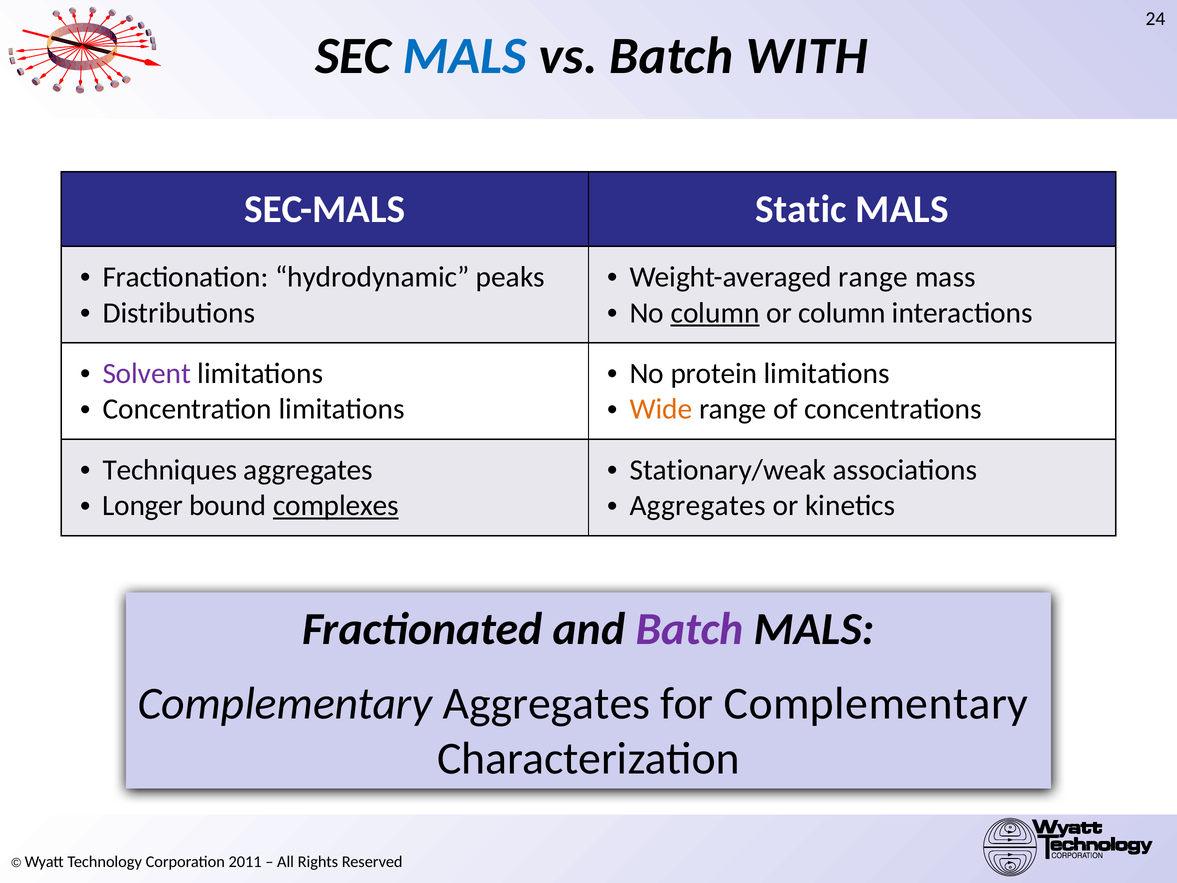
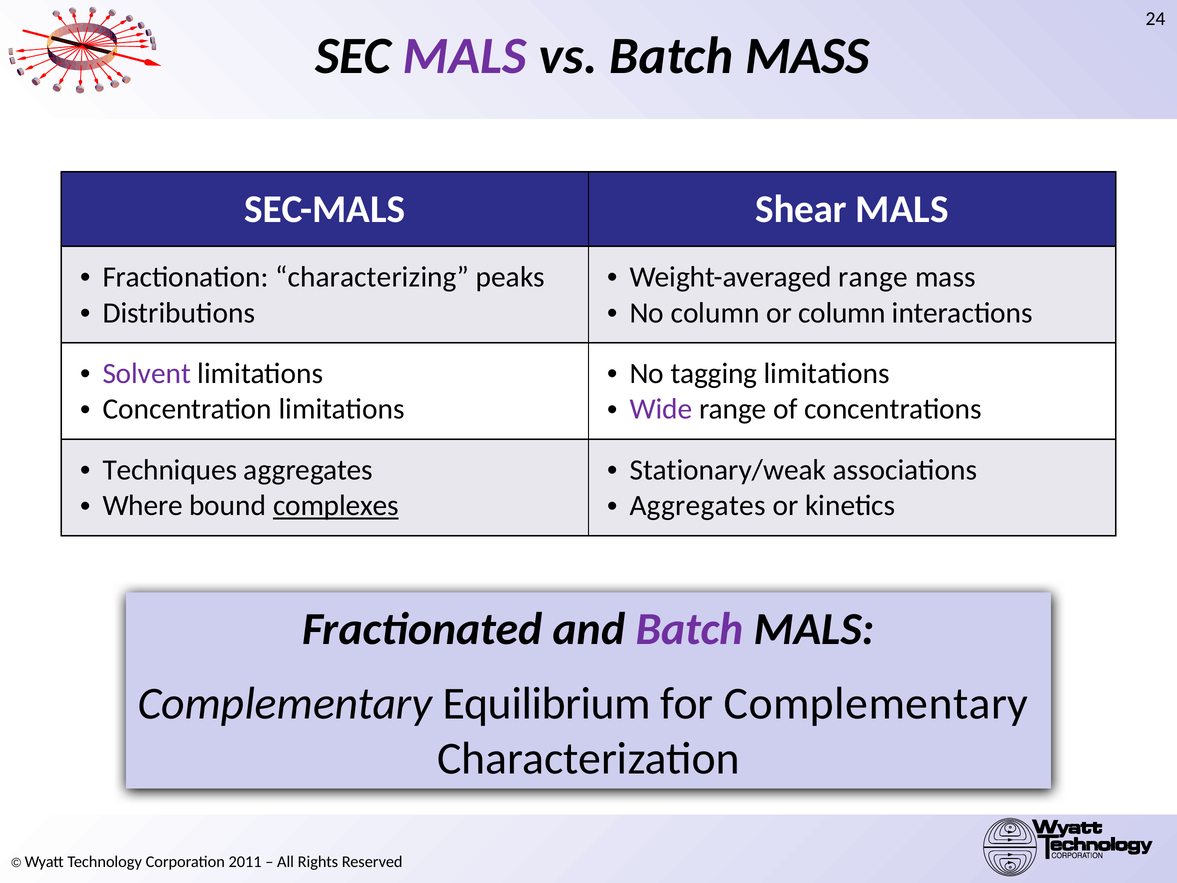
MALS at (465, 56) colour: blue -> purple
Batch WITH: WITH -> MASS
Static: Static -> Shear
hydrodynamic: hydrodynamic -> characterizing
column at (715, 313) underline: present -> none
protein: protein -> tagging
Wide colour: orange -> purple
Longer: Longer -> Where
Complementary Aggregates: Aggregates -> Equilibrium
